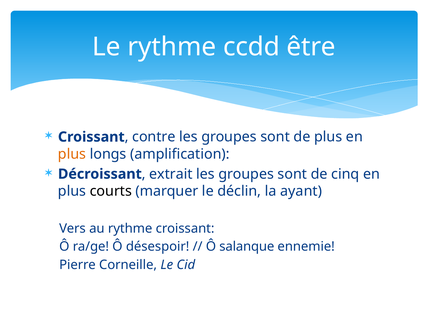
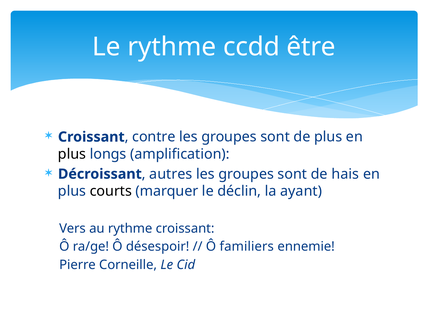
plus at (72, 154) colour: orange -> black
extrait: extrait -> autres
cinq: cinq -> hais
salanque: salanque -> familiers
